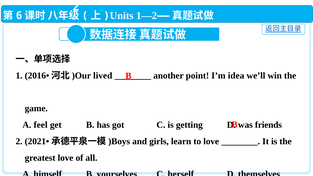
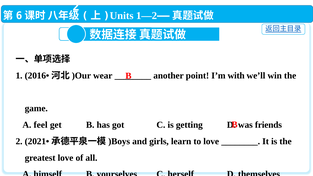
lived: lived -> wear
idea: idea -> with
